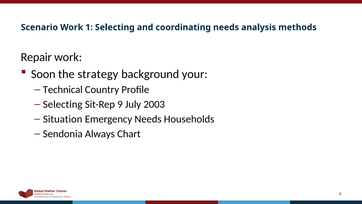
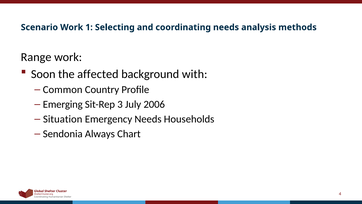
Repair: Repair -> Range
strategy: strategy -> affected
your: your -> with
Technical: Technical -> Common
Selecting at (63, 104): Selecting -> Emerging
9: 9 -> 3
2003: 2003 -> 2006
